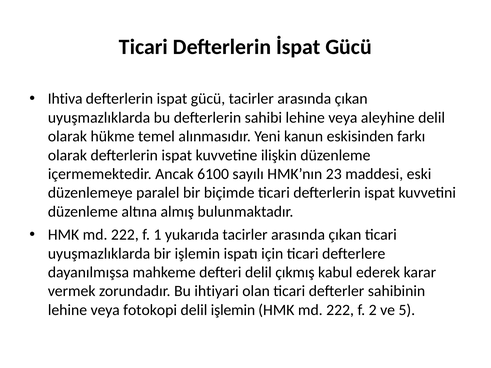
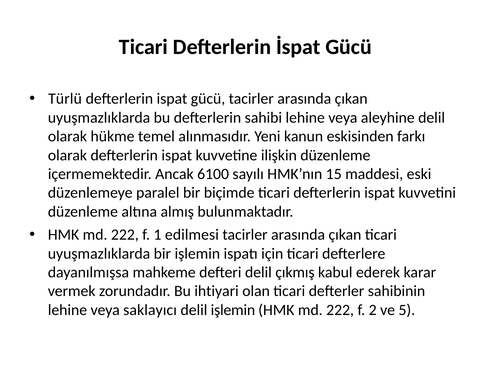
Ihtiva: Ihtiva -> Türlü
23: 23 -> 15
yukarıda: yukarıda -> edilmesi
fotokopi: fotokopi -> saklayıcı
